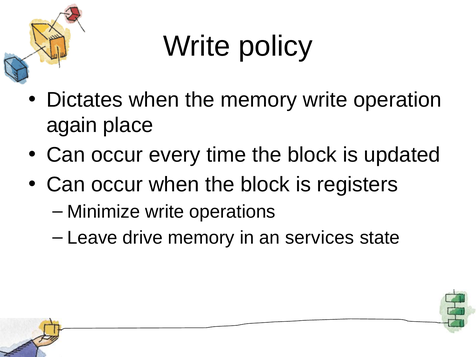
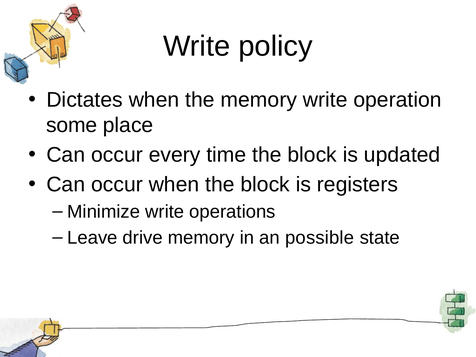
again: again -> some
services: services -> possible
